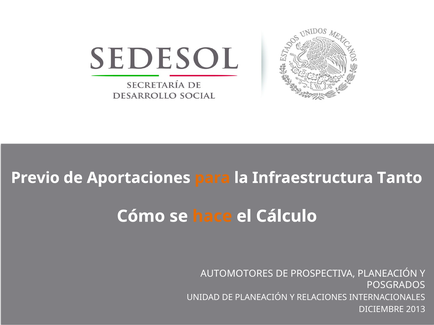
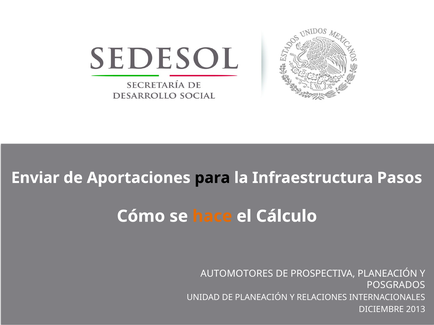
Previo: Previo -> Enviar
para colour: orange -> black
Tanto: Tanto -> Pasos
